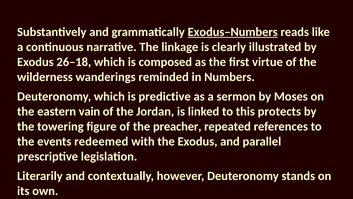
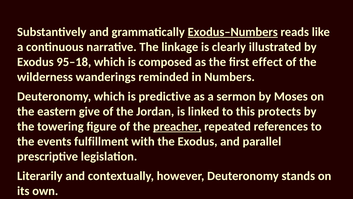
26–18: 26–18 -> 95–18
virtue: virtue -> effect
vain: vain -> give
preacher underline: none -> present
redeemed: redeemed -> fulfillment
